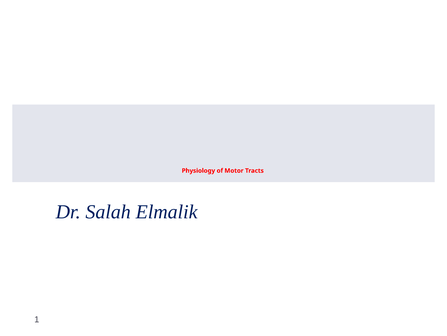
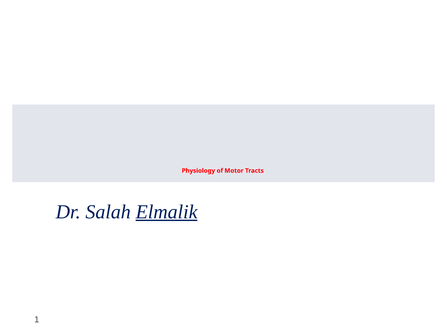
Elmalik underline: none -> present
